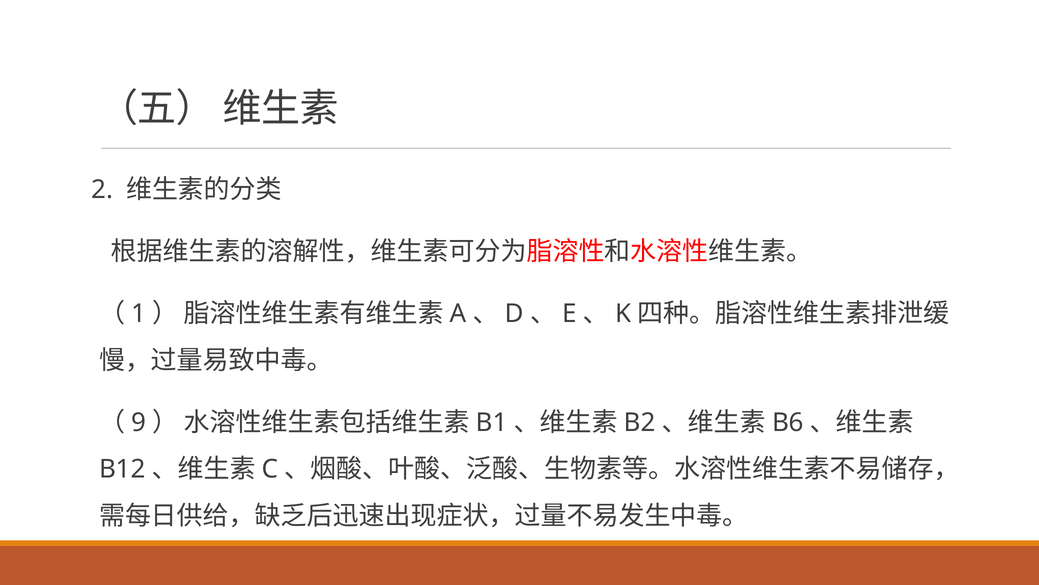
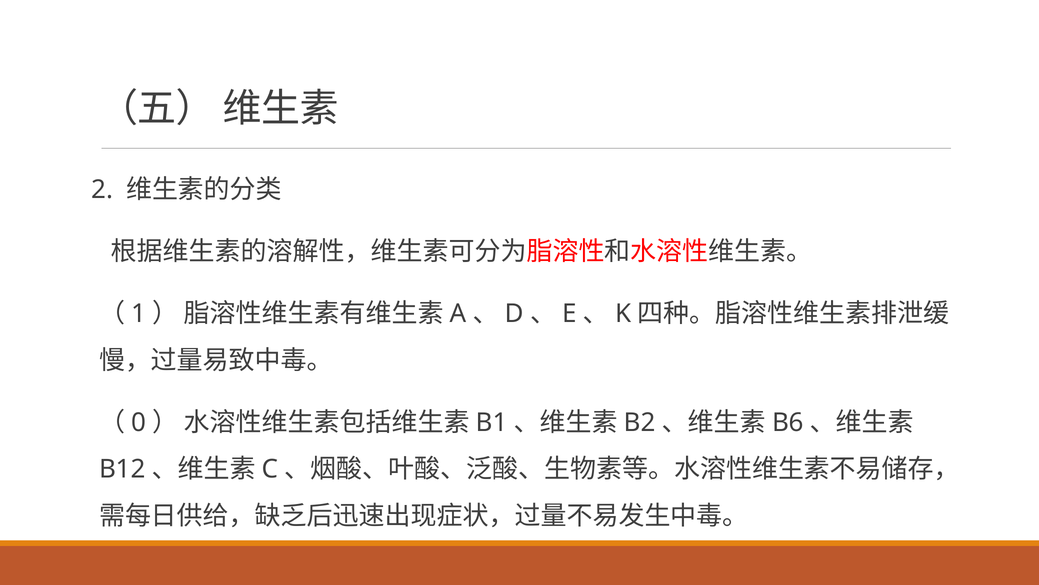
9: 9 -> 0
